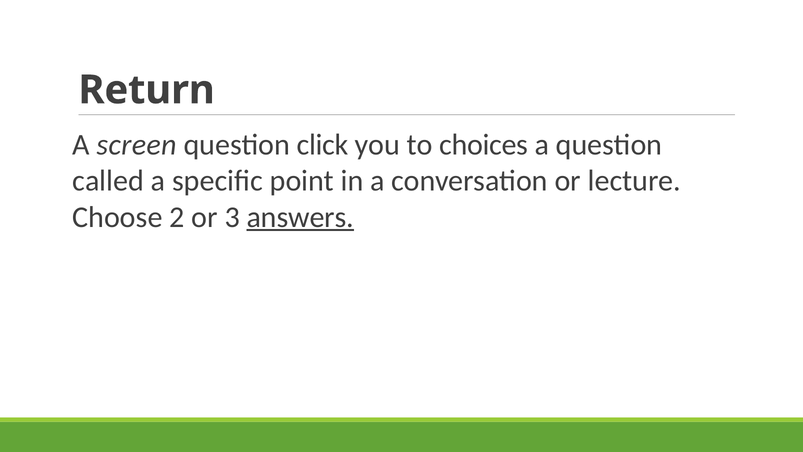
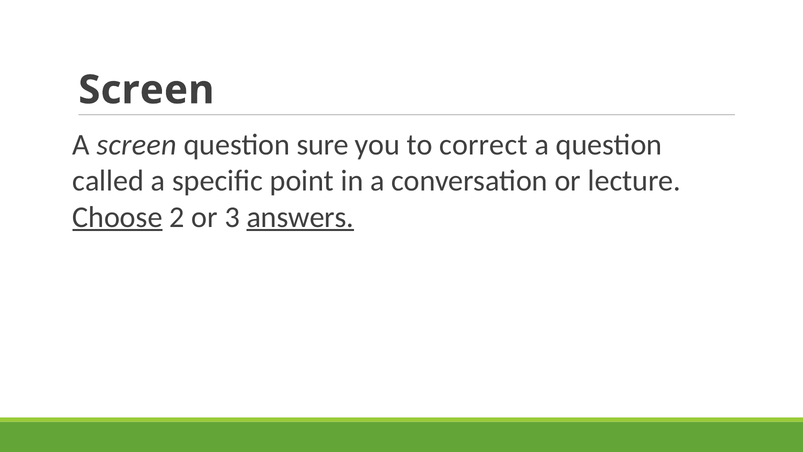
Return at (147, 90): Return -> Screen
click: click -> sure
choices: choices -> correct
Choose underline: none -> present
